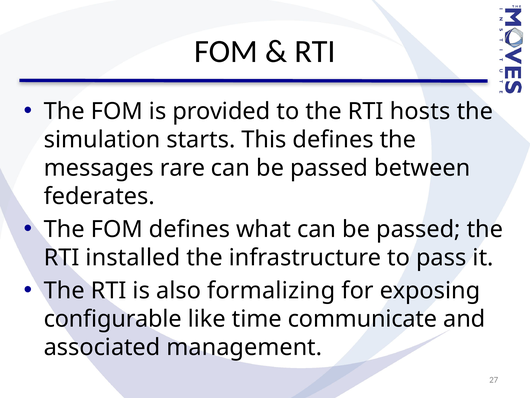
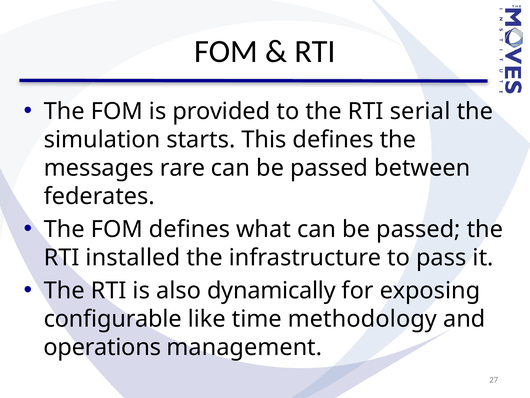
hosts: hosts -> serial
formalizing: formalizing -> dynamically
communicate: communicate -> methodology
associated: associated -> operations
